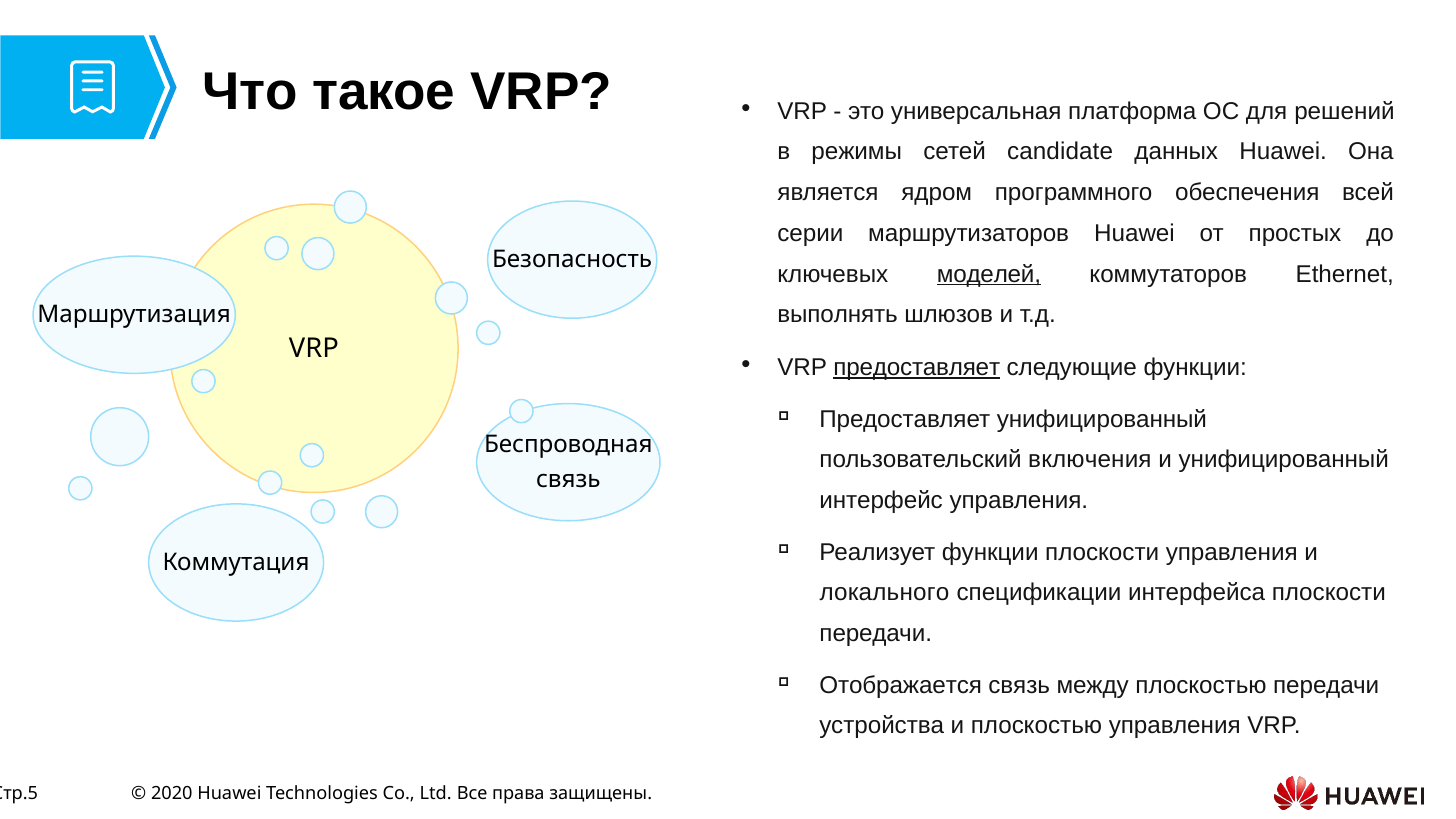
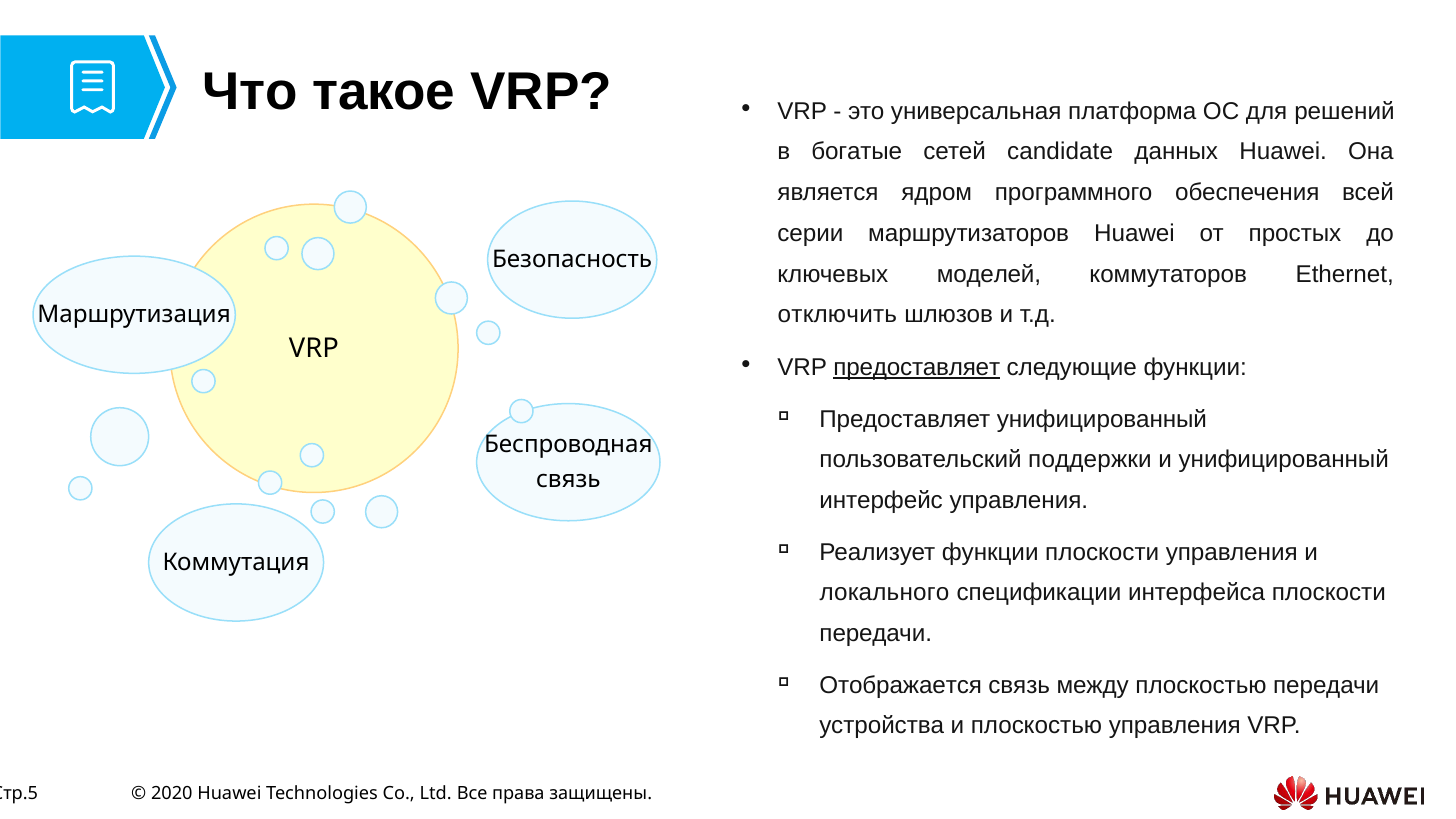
режимы: режимы -> богатые
моделей underline: present -> none
выполнять: выполнять -> отключить
включения: включения -> поддержки
